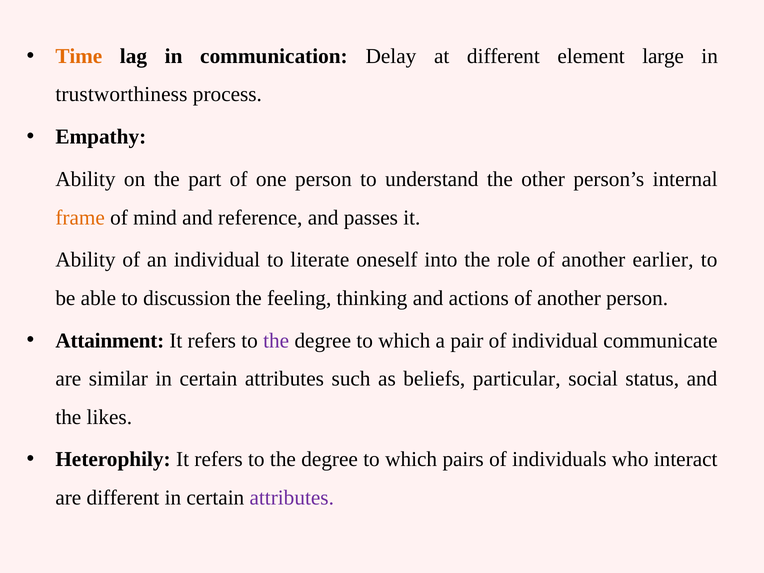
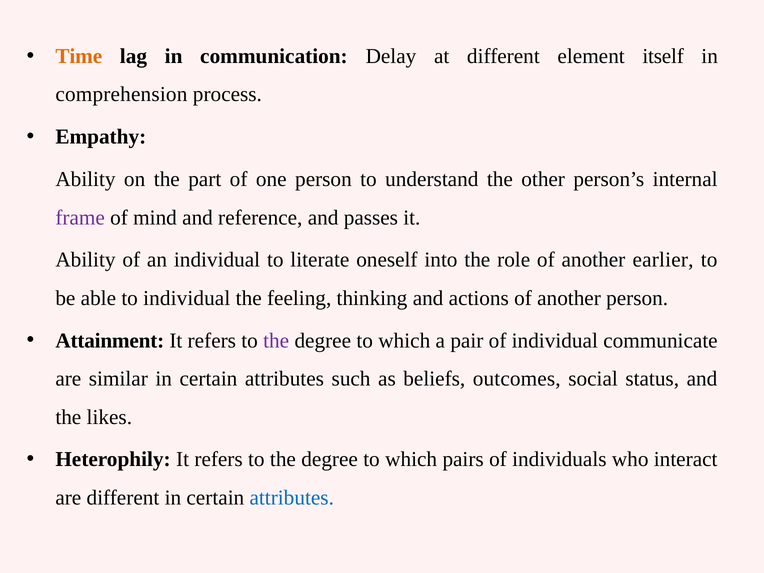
large: large -> itself
trustworthiness: trustworthiness -> comprehension
frame colour: orange -> purple
to discussion: discussion -> individual
particular: particular -> outcomes
attributes at (292, 498) colour: purple -> blue
